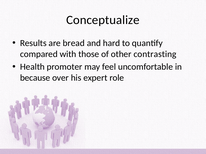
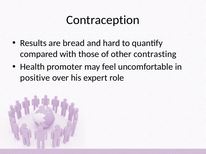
Conceptualize: Conceptualize -> Contraception
because: because -> positive
